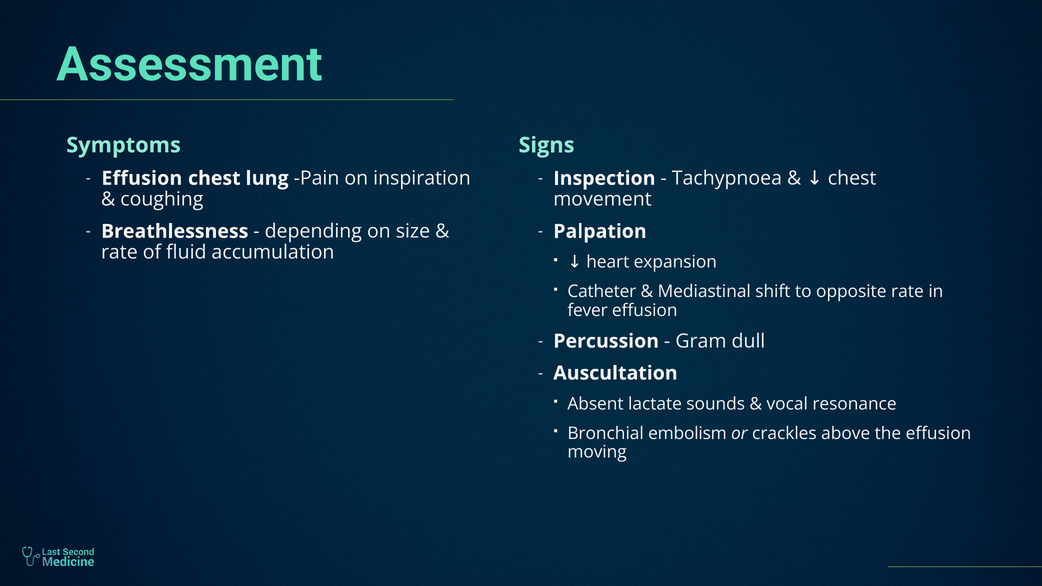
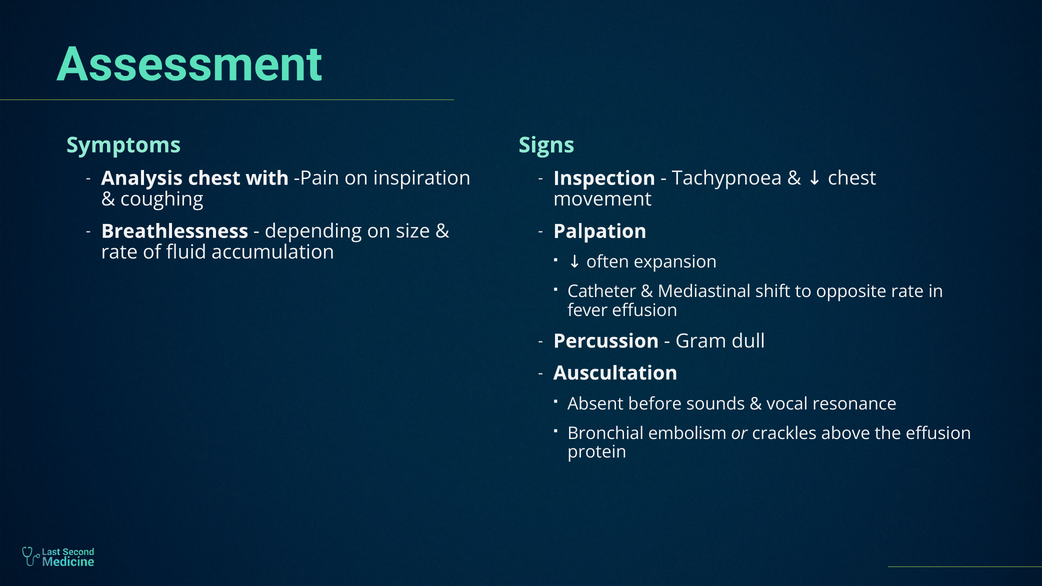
Effusion at (142, 178): Effusion -> Analysis
lung: lung -> with
heart: heart -> often
lactate: lactate -> before
moving: moving -> protein
